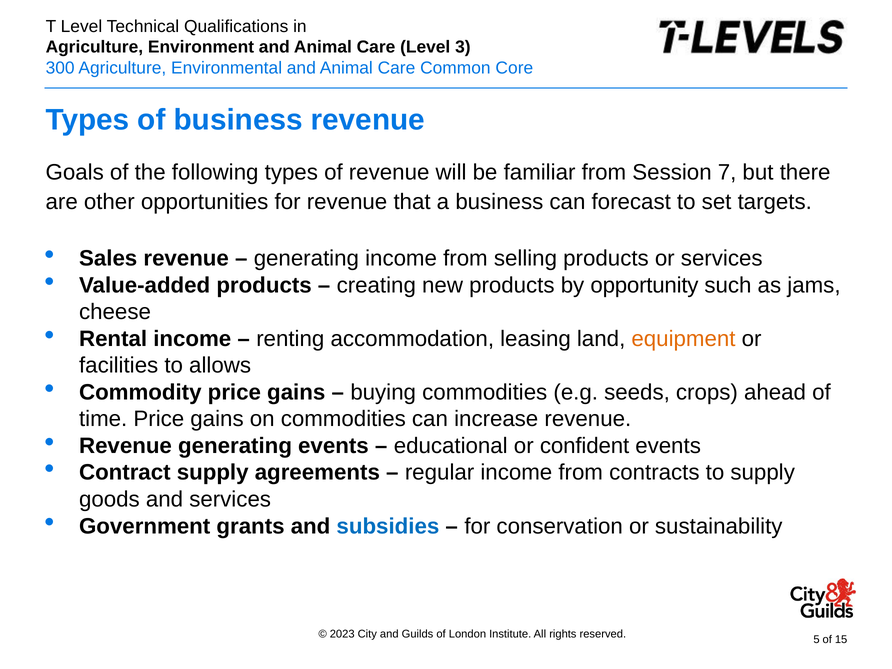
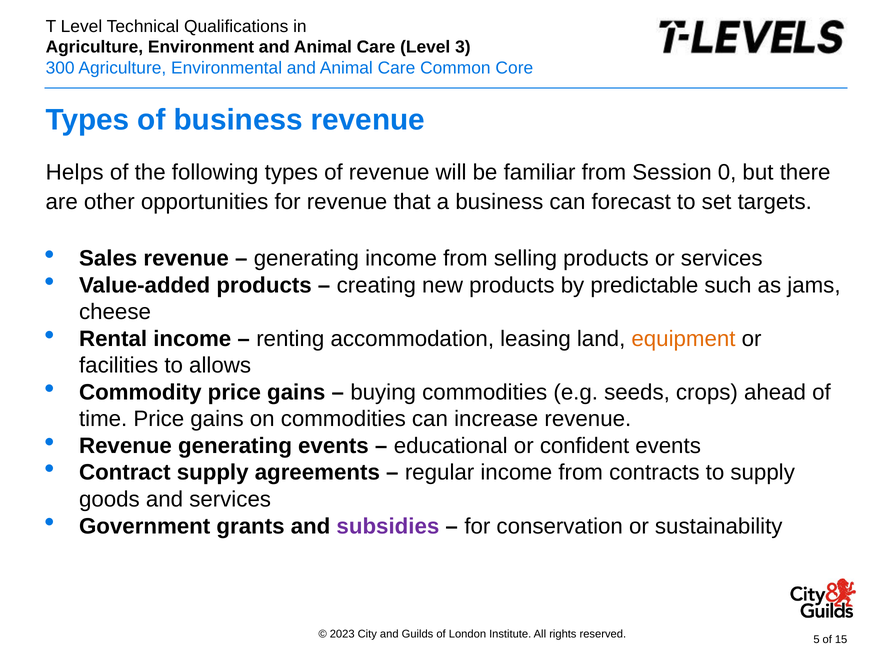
Goals: Goals -> Helps
7: 7 -> 0
opportunity: opportunity -> predictable
subsidies colour: blue -> purple
